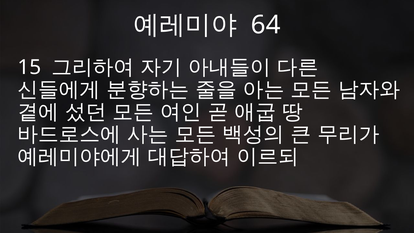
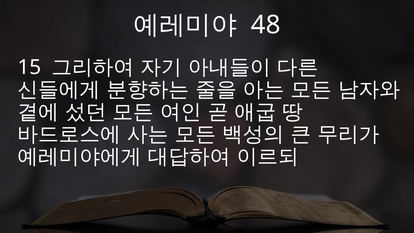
64: 64 -> 48
